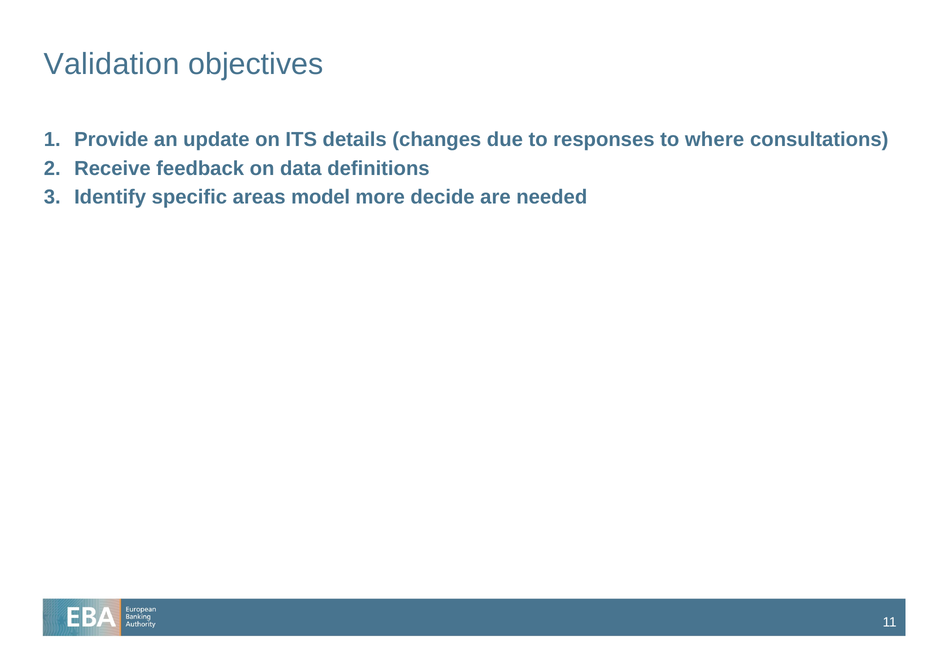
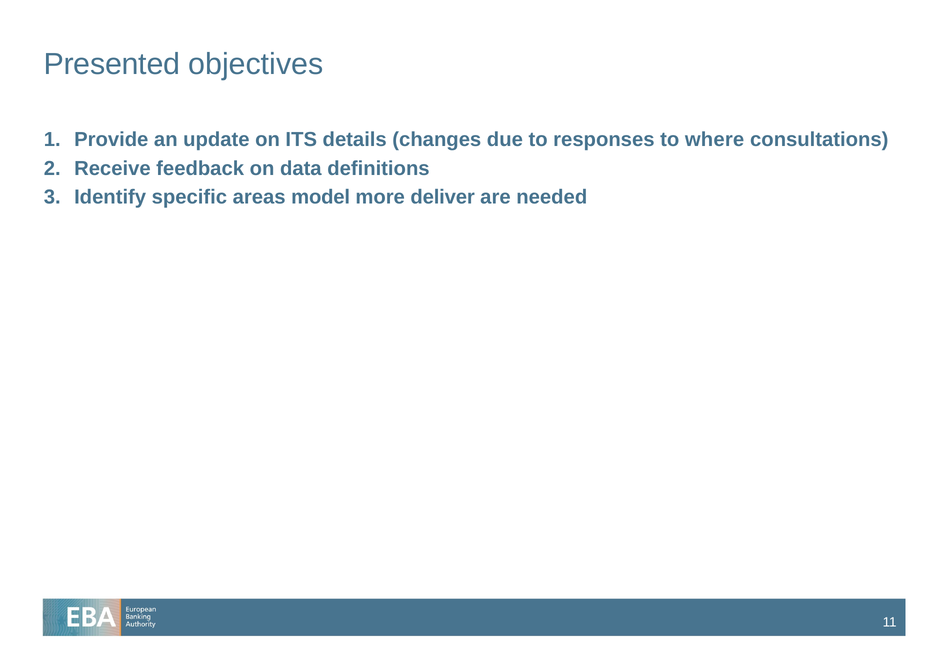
Validation: Validation -> Presented
decide: decide -> deliver
